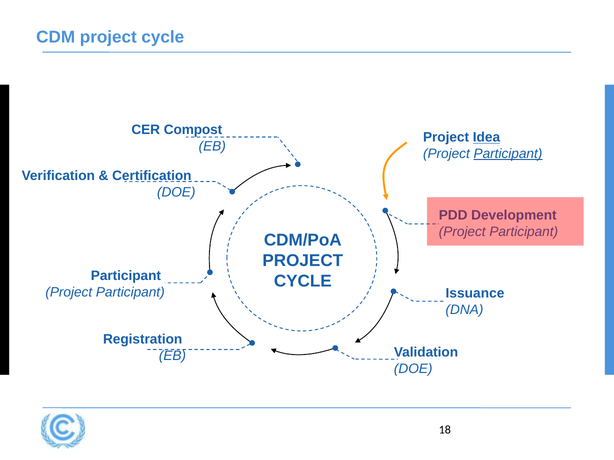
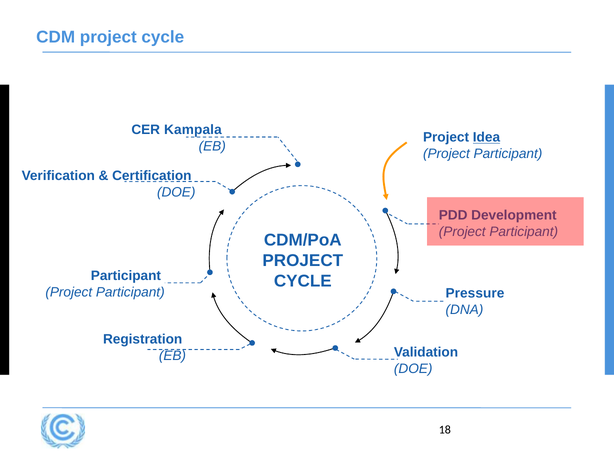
Compost: Compost -> Kampala
Participant at (508, 154) underline: present -> none
Issuance: Issuance -> Pressure
